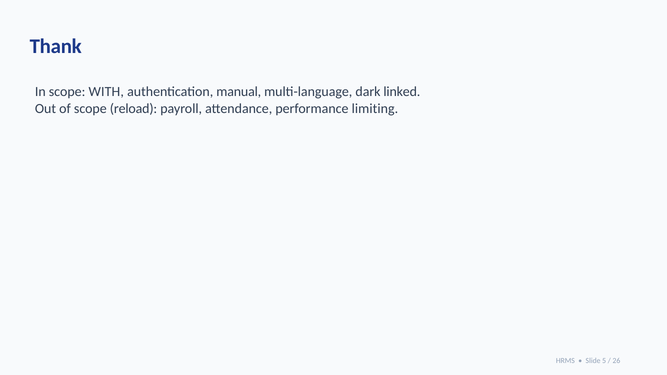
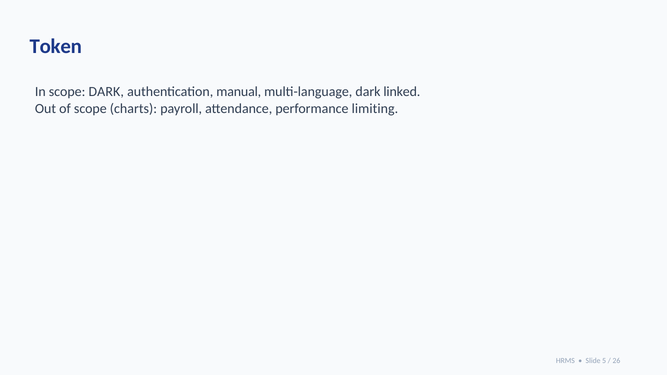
Thank: Thank -> Token
scope WITH: WITH -> DARK
reload: reload -> charts
